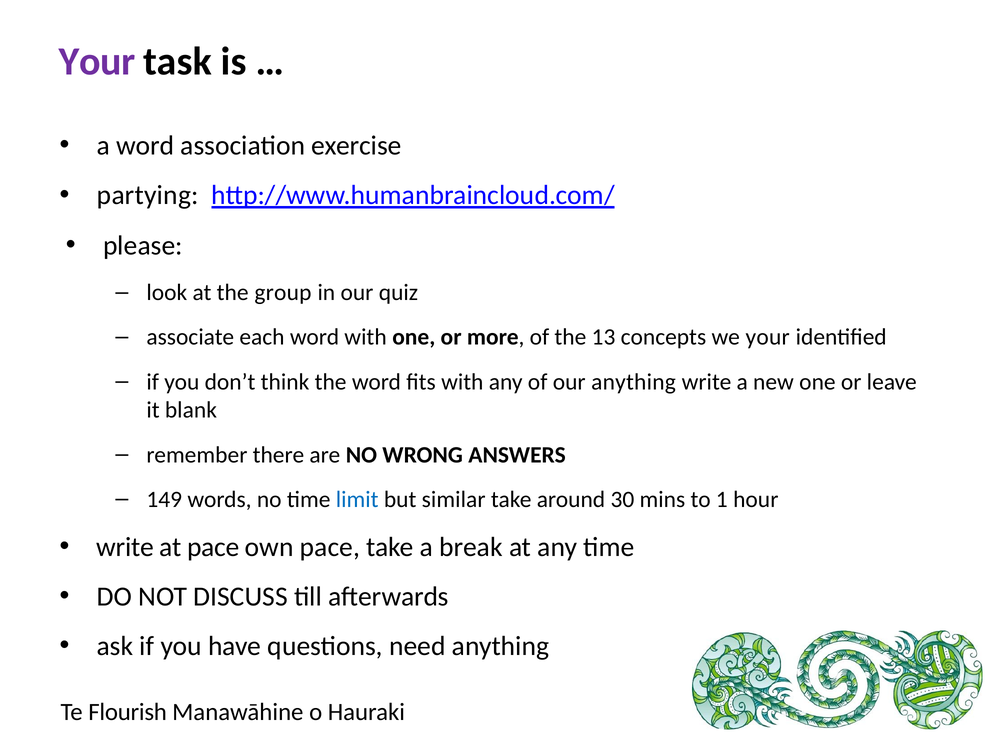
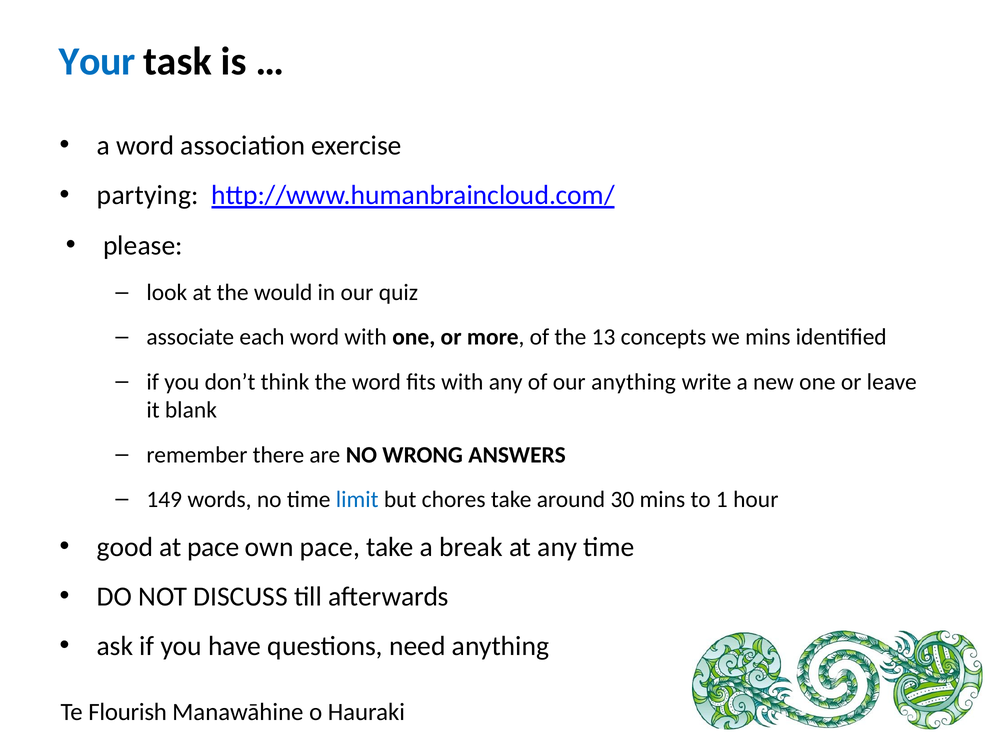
Your at (97, 62) colour: purple -> blue
group: group -> would
we your: your -> mins
similar: similar -> chores
write at (125, 547): write -> good
